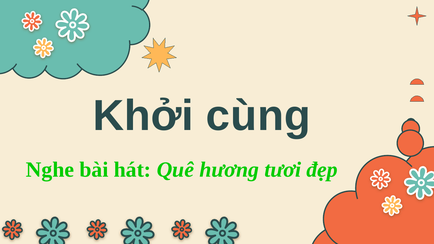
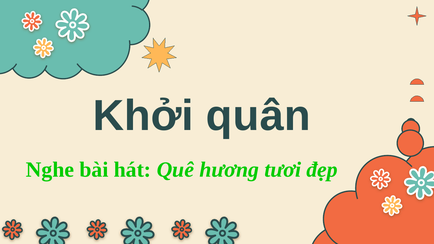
cùng: cùng -> quân
